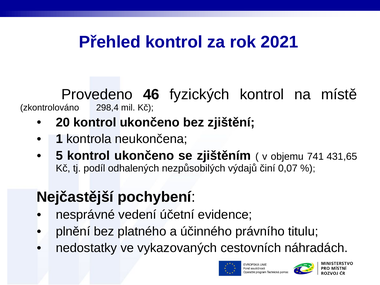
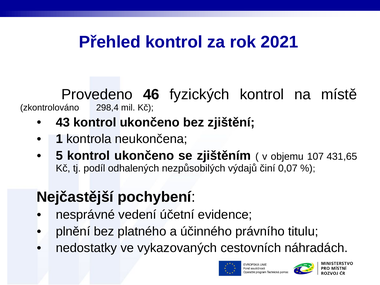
20: 20 -> 43
741: 741 -> 107
